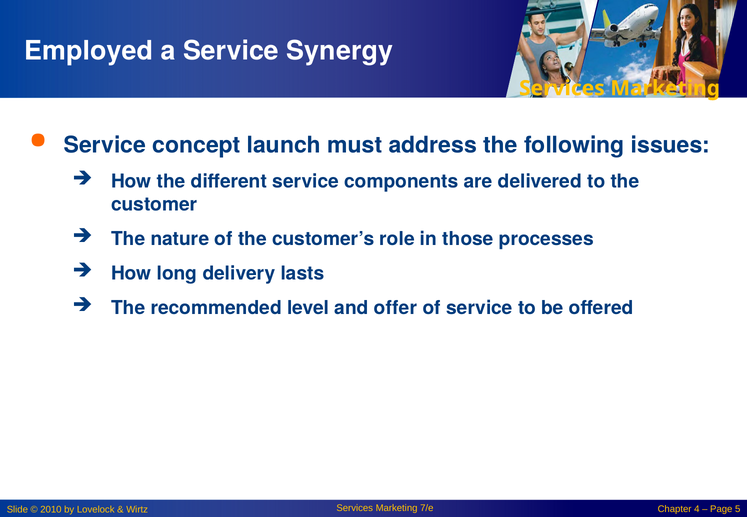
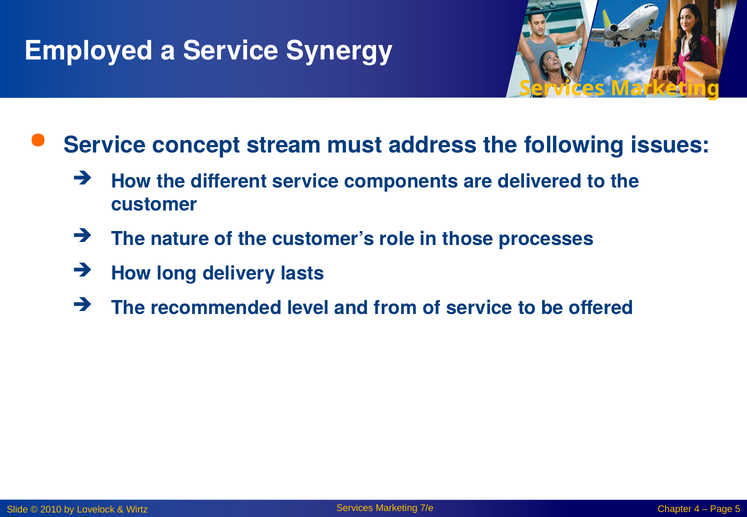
launch: launch -> stream
offer: offer -> from
